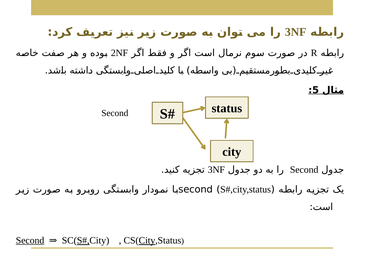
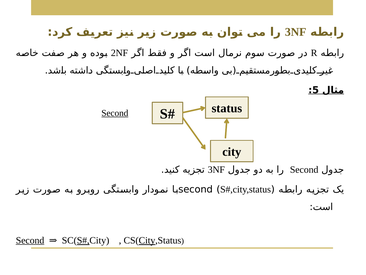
Second at (115, 113) underline: none -> present
